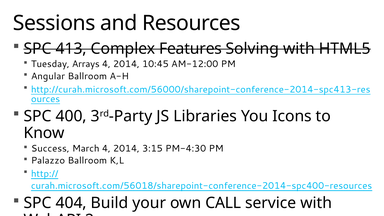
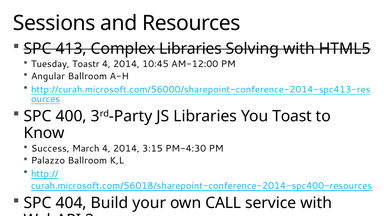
Complex Features: Features -> Libraries
Arrays: Arrays -> Toastr
Icons: Icons -> Toast
